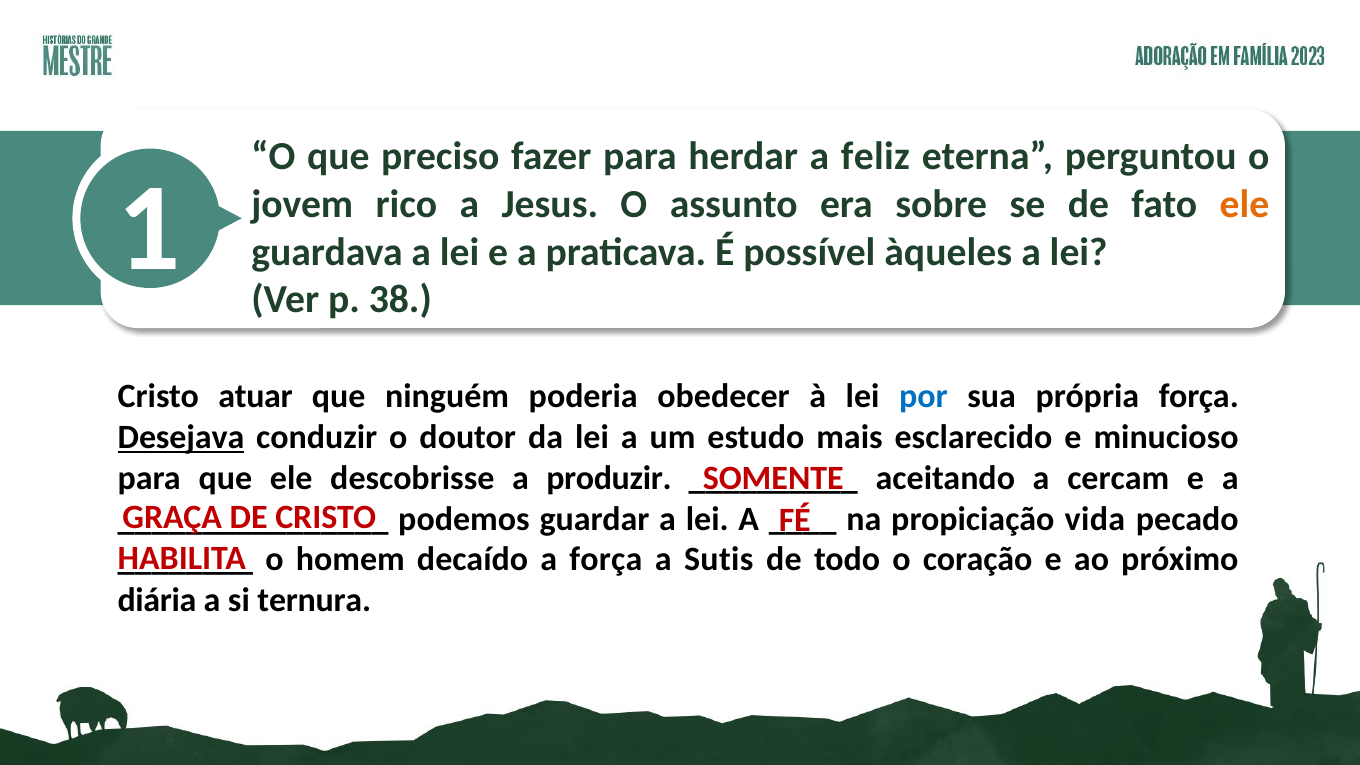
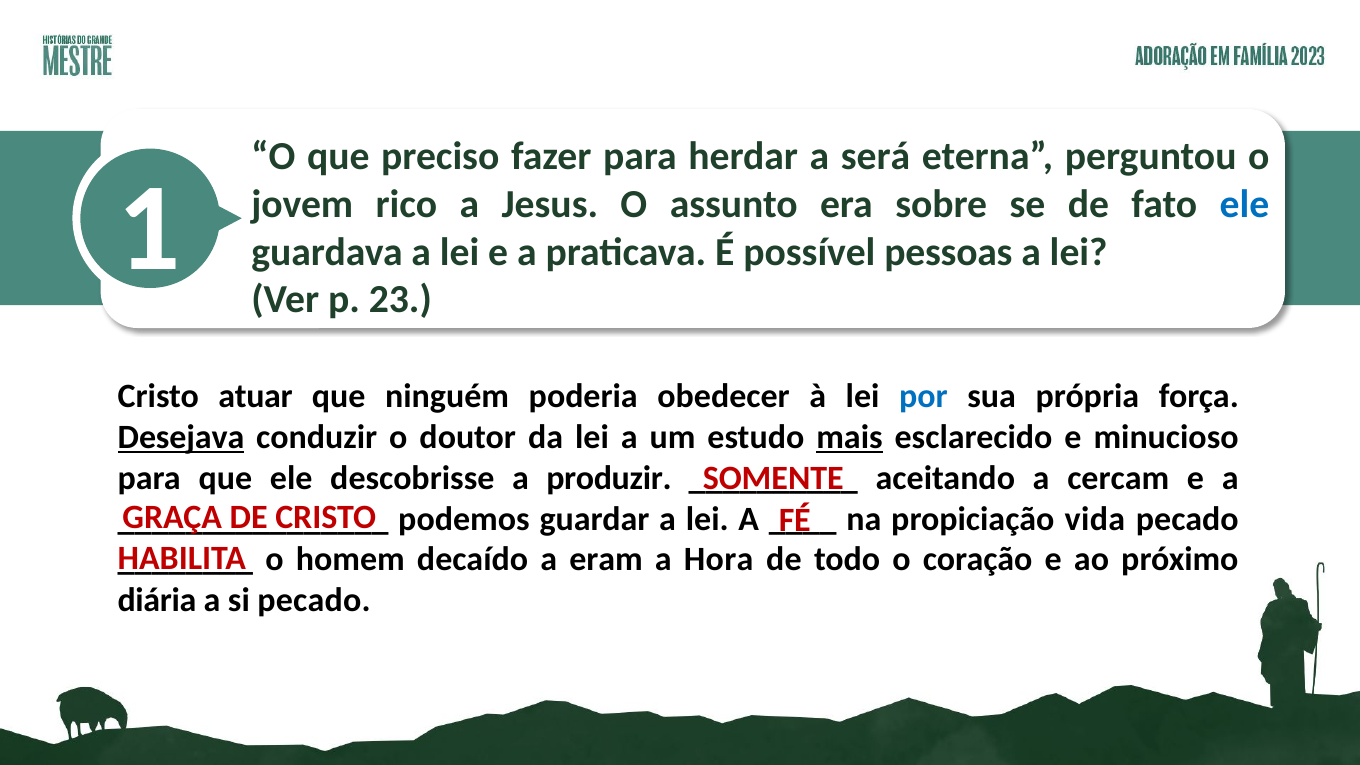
feliz: feliz -> será
ele at (1244, 204) colour: orange -> blue
àqueles: àqueles -> pessoas
38: 38 -> 23
mais underline: none -> present
a força: força -> eram
Sutis: Sutis -> Hora
si ternura: ternura -> pecado
